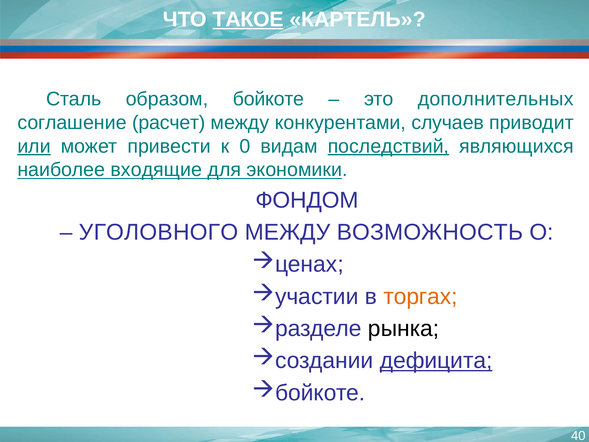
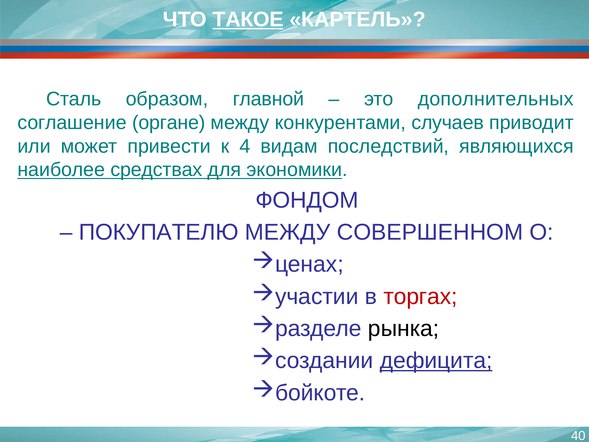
бойкоте: бойкоте -> главной
расчет: расчет -> органе
или underline: present -> none
0: 0 -> 4
последствий underline: present -> none
входящие: входящие -> средствах
УГОЛОВНОГО: УГОЛОВНОГО -> ПОКУПАТЕЛЮ
ВОЗМОЖНОСТЬ: ВОЗМОЖНОСТЬ -> СОВЕРШЕННОМ
торгах colour: orange -> red
